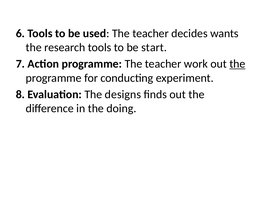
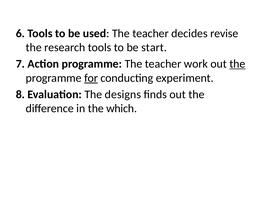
wants: wants -> revise
for underline: none -> present
doing: doing -> which
